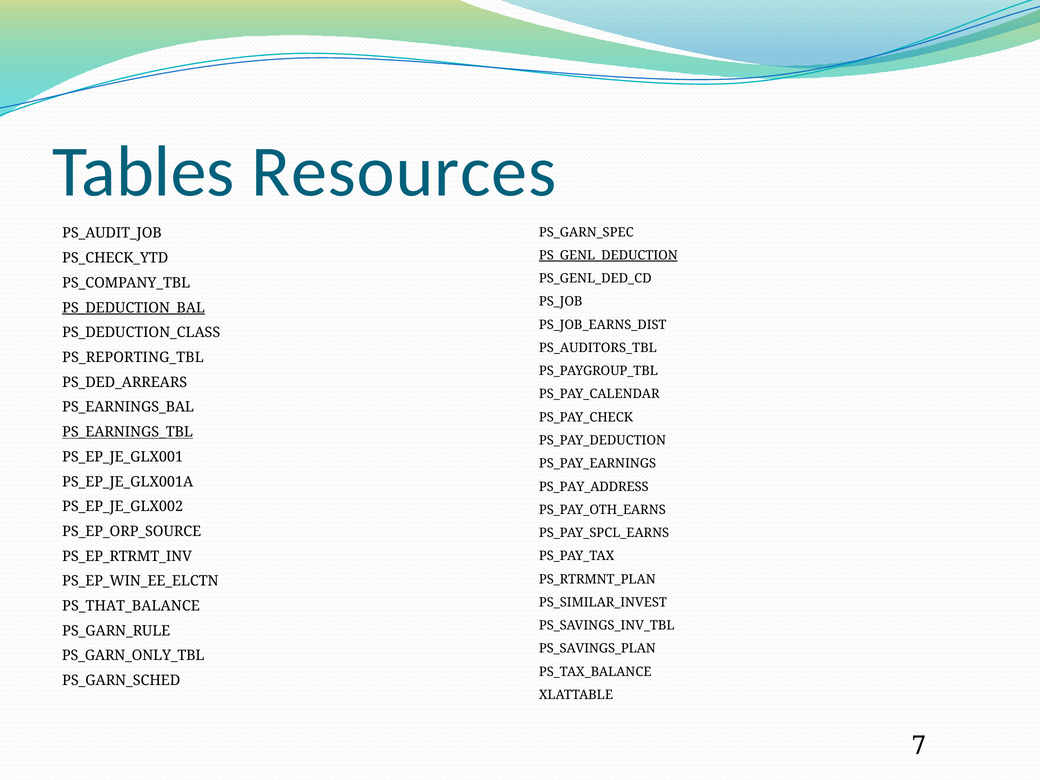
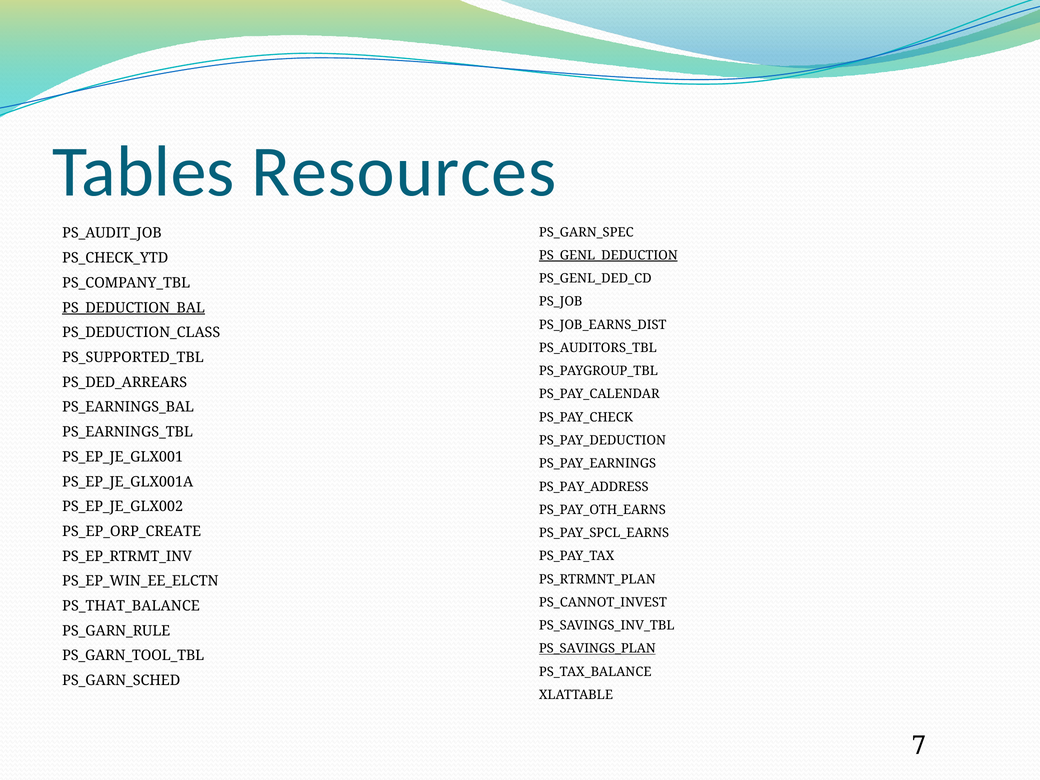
PS_REPORTING_TBL: PS_REPORTING_TBL -> PS_SUPPORTED_TBL
PS_EARNINGS_TBL underline: present -> none
PS_EP_ORP_SOURCE: PS_EP_ORP_SOURCE -> PS_EP_ORP_CREATE
PS_SIMILAR_INVEST: PS_SIMILAR_INVEST -> PS_CANNOT_INVEST
PS_SAVINGS_PLAN underline: none -> present
PS_GARN_ONLY_TBL: PS_GARN_ONLY_TBL -> PS_GARN_TOOL_TBL
